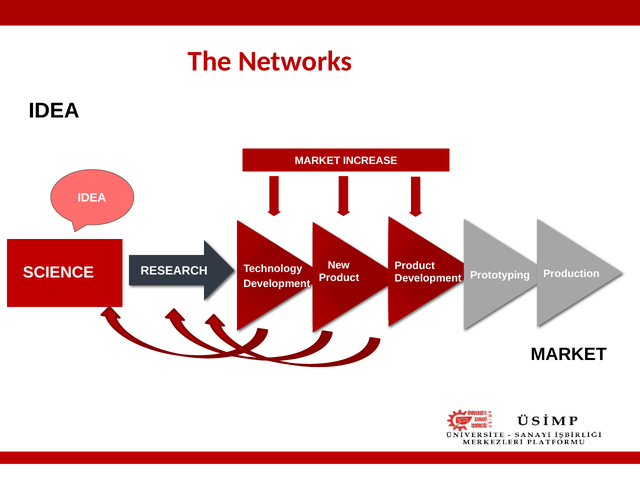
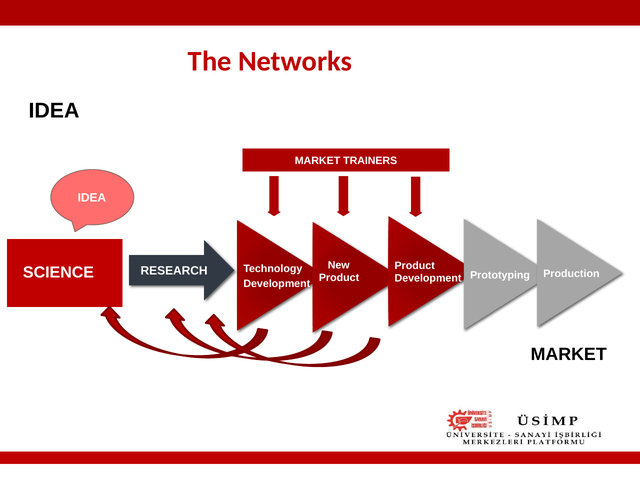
INCREASE: INCREASE -> TRAINERS
